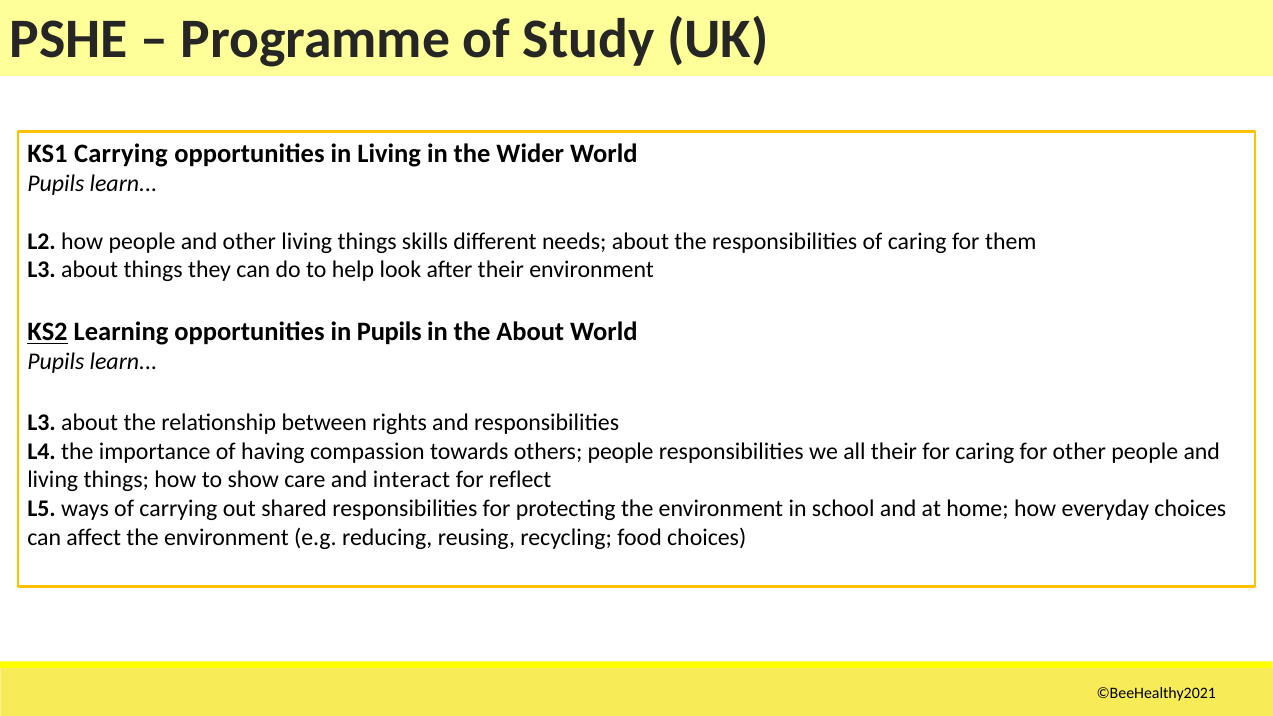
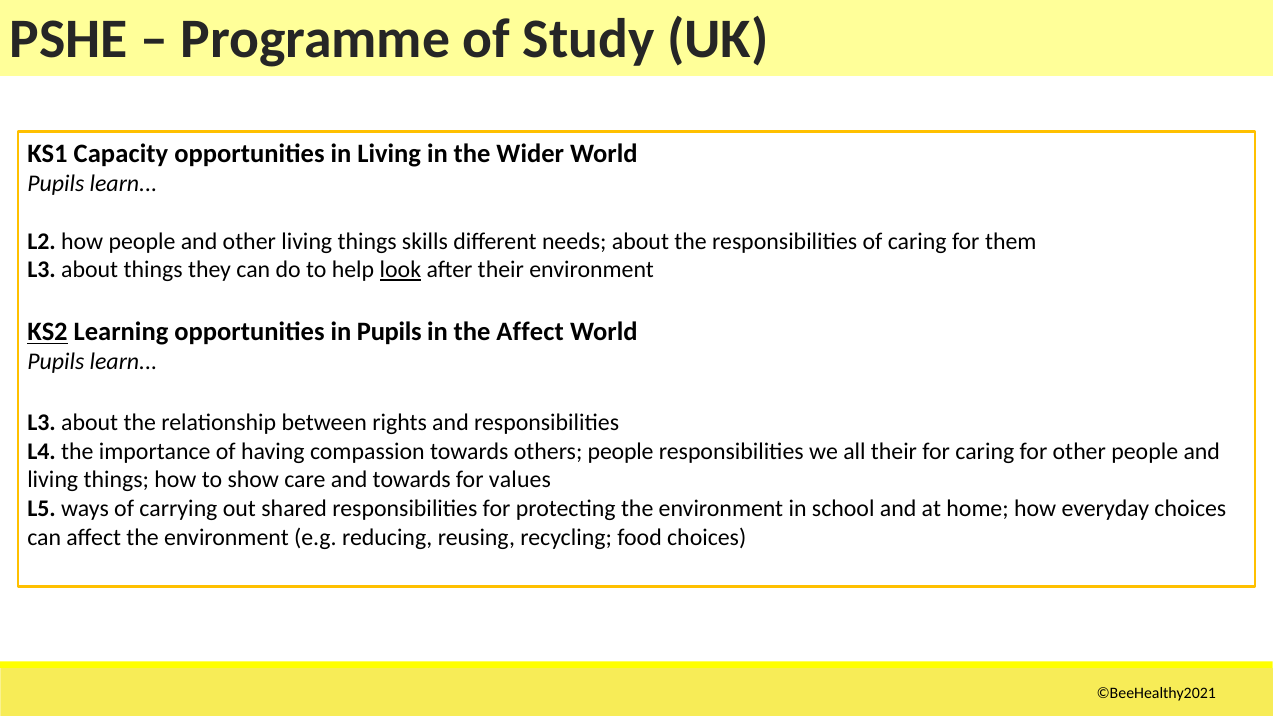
KS1 Carrying: Carrying -> Capacity
look underline: none -> present
the About: About -> Affect
and interact: interact -> towards
reflect: reflect -> values
